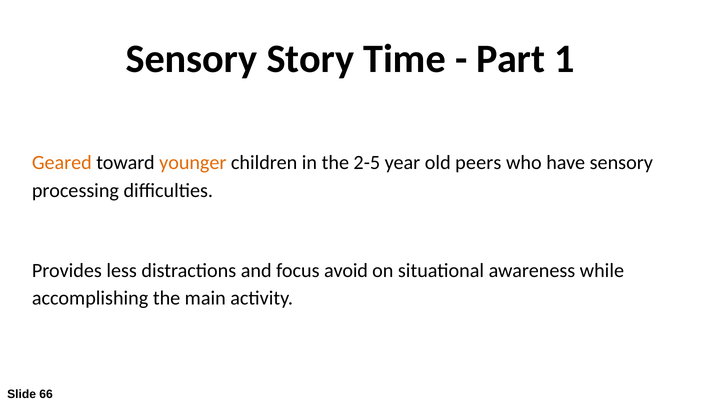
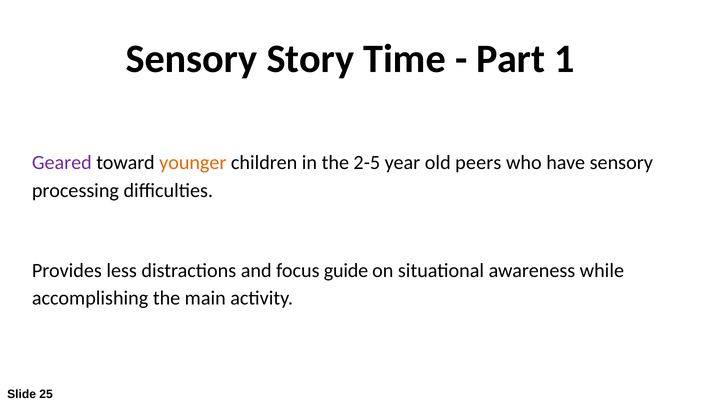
Geared colour: orange -> purple
avoid: avoid -> guide
66: 66 -> 25
